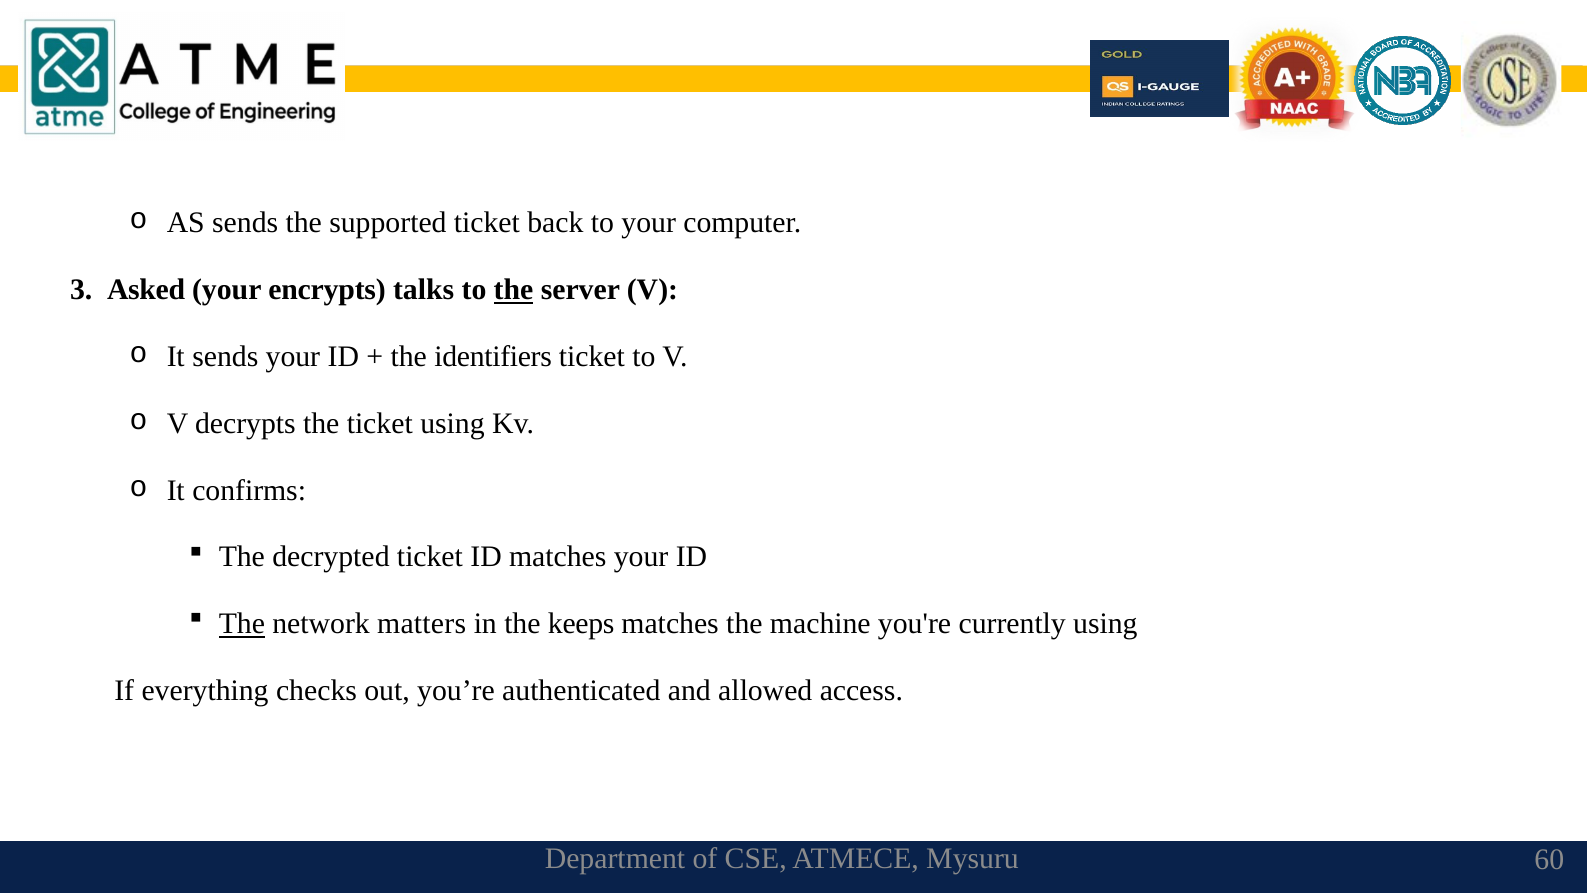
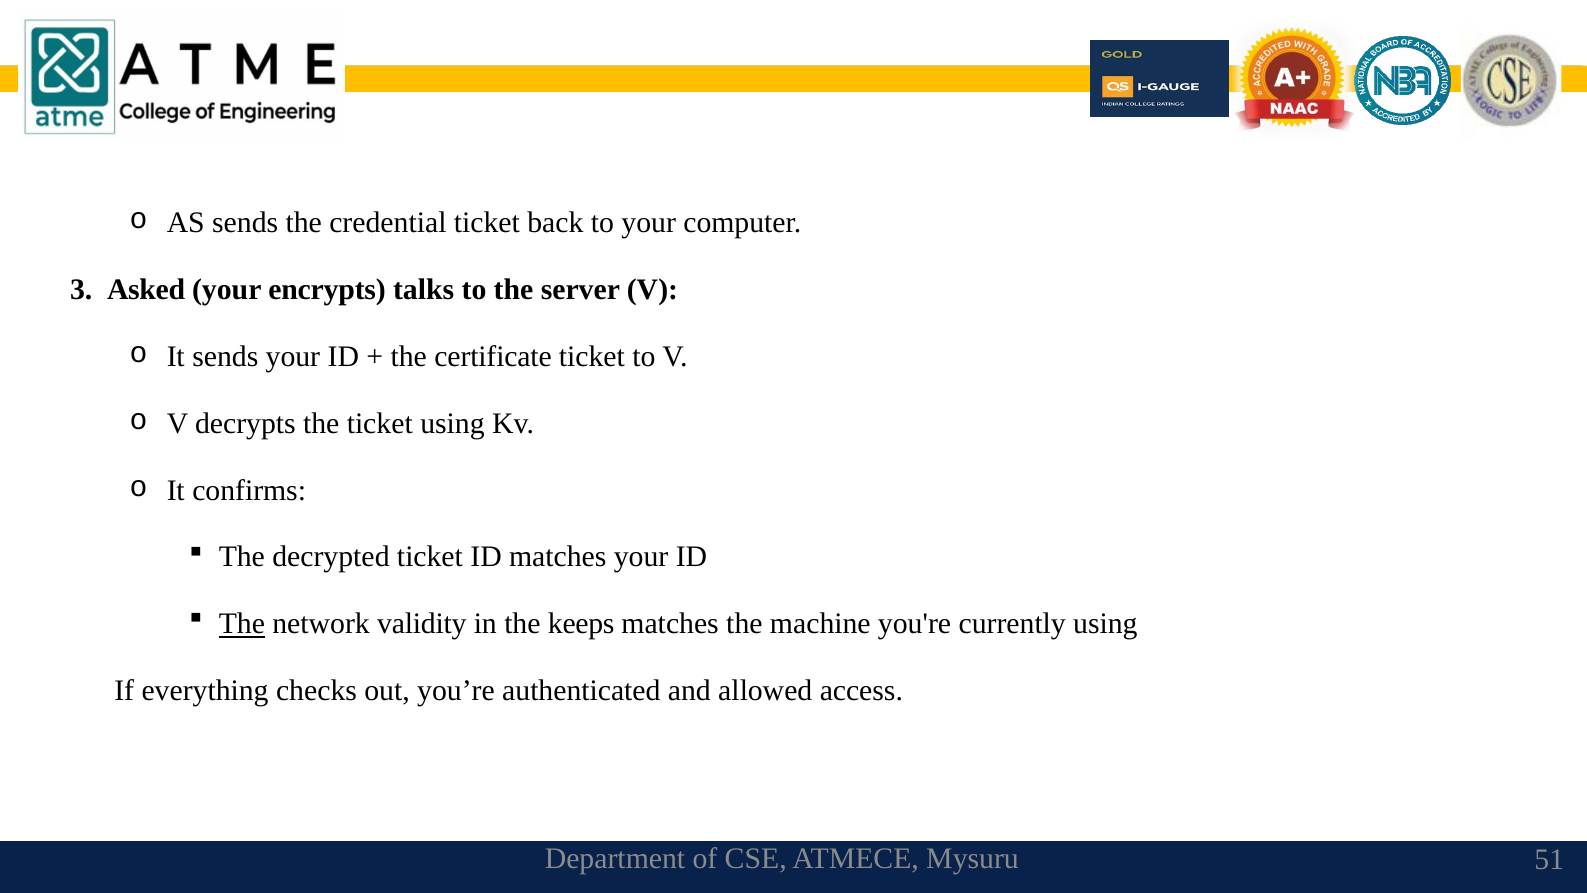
supported: supported -> credential
the at (514, 290) underline: present -> none
identifiers: identifiers -> certificate
matters: matters -> validity
60: 60 -> 51
